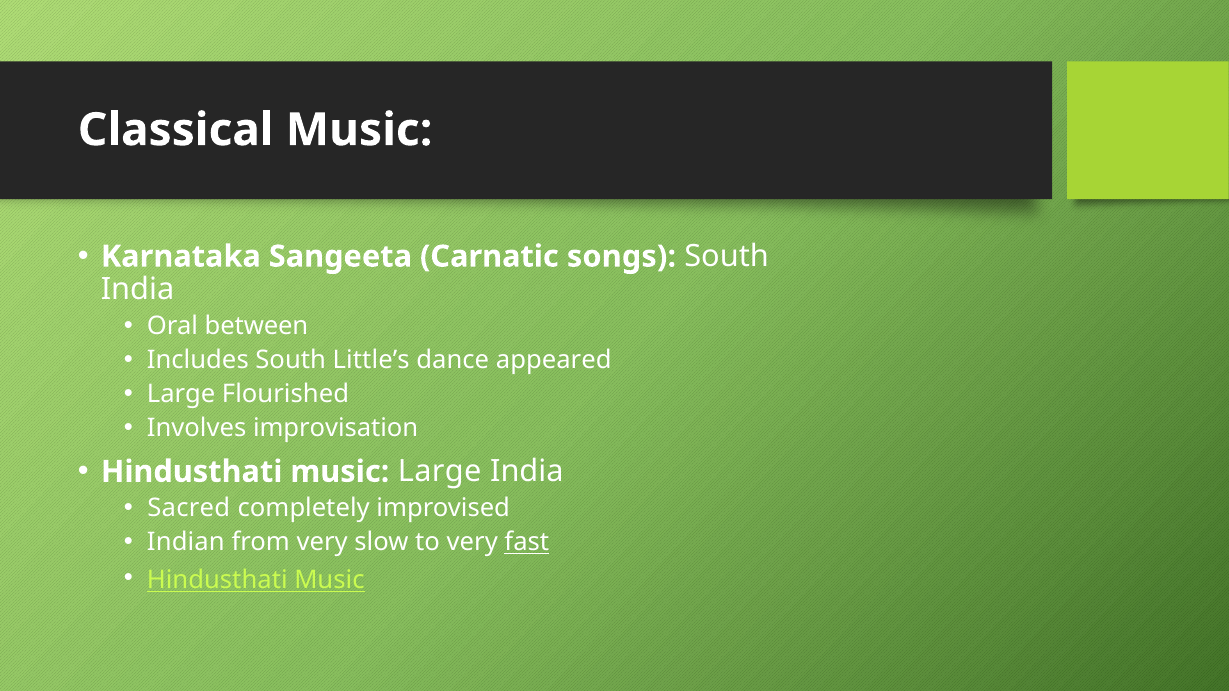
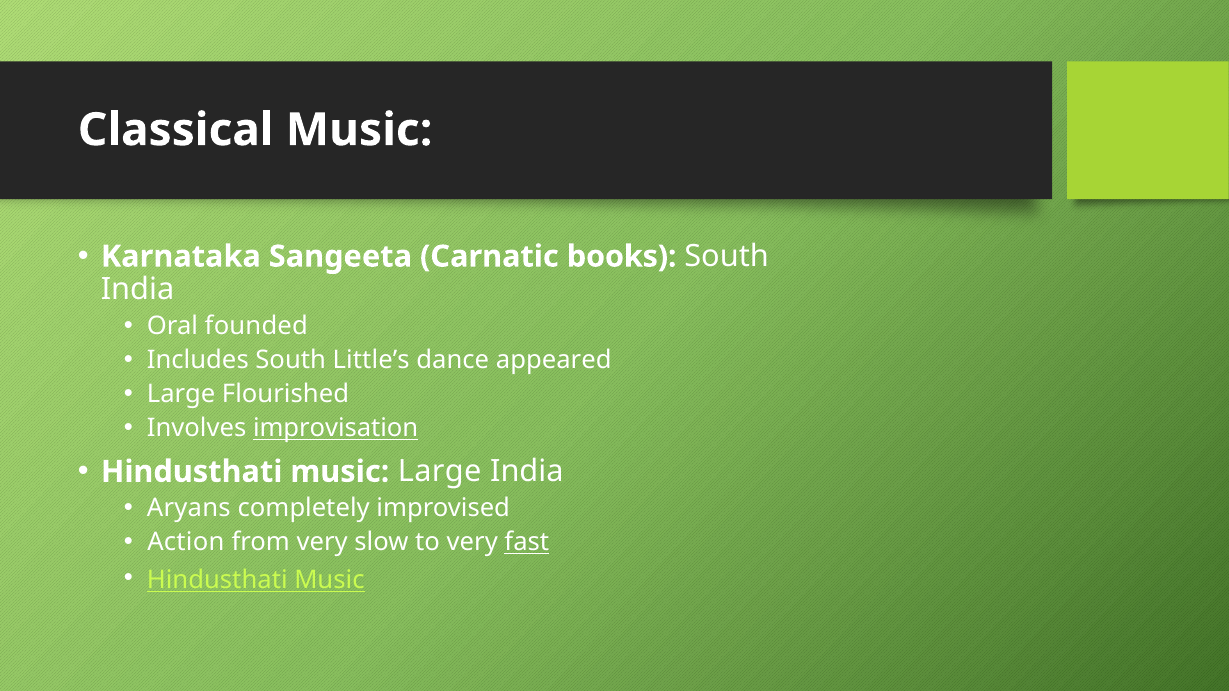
songs: songs -> books
between: between -> founded
improvisation underline: none -> present
Sacred: Sacred -> Aryans
Indian: Indian -> Action
